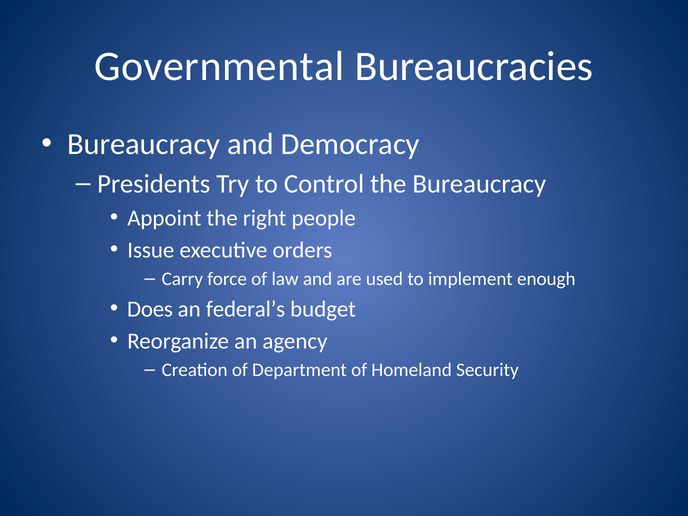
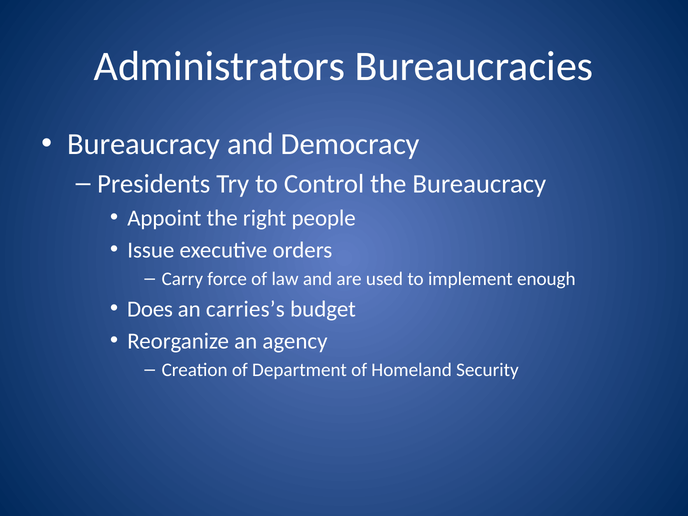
Governmental: Governmental -> Administrators
federal’s: federal’s -> carries’s
